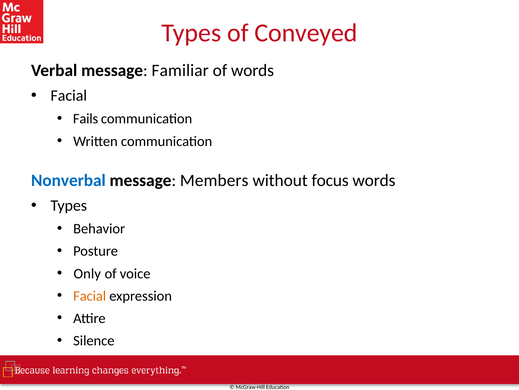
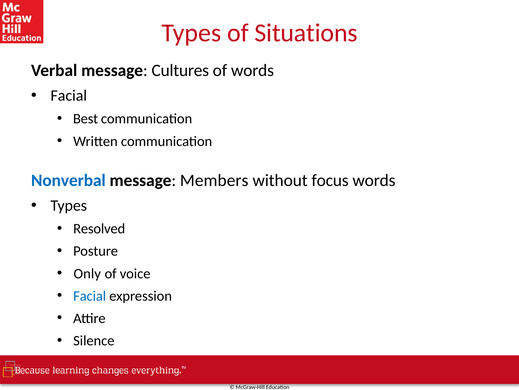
Conveyed: Conveyed -> Situations
Familiar: Familiar -> Cultures
Fails: Fails -> Best
Behavior: Behavior -> Resolved
Facial at (90, 295) colour: orange -> blue
